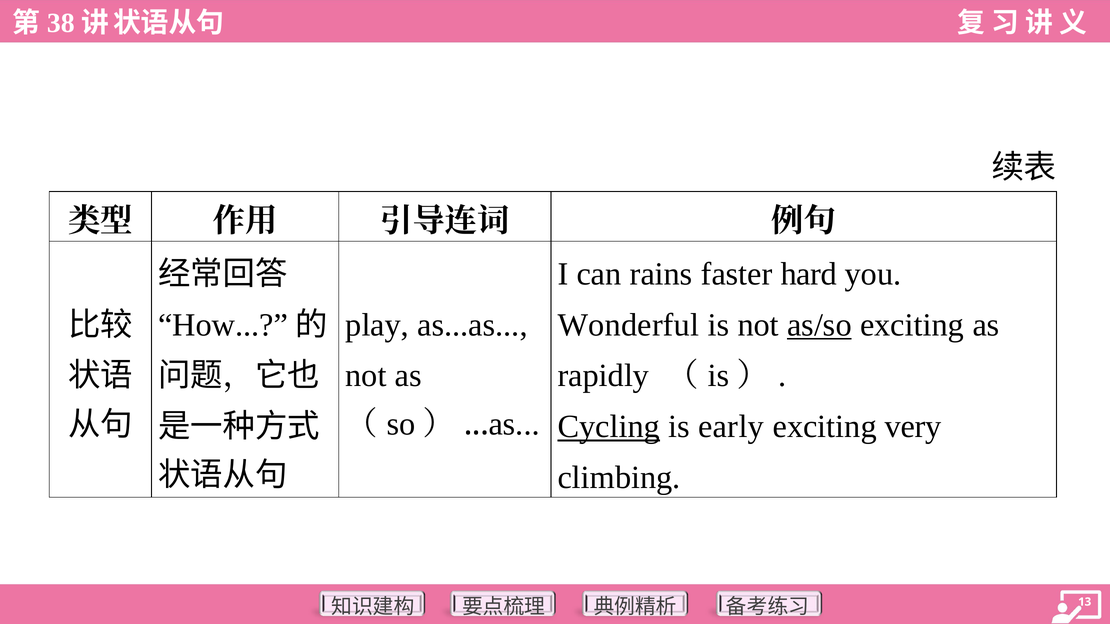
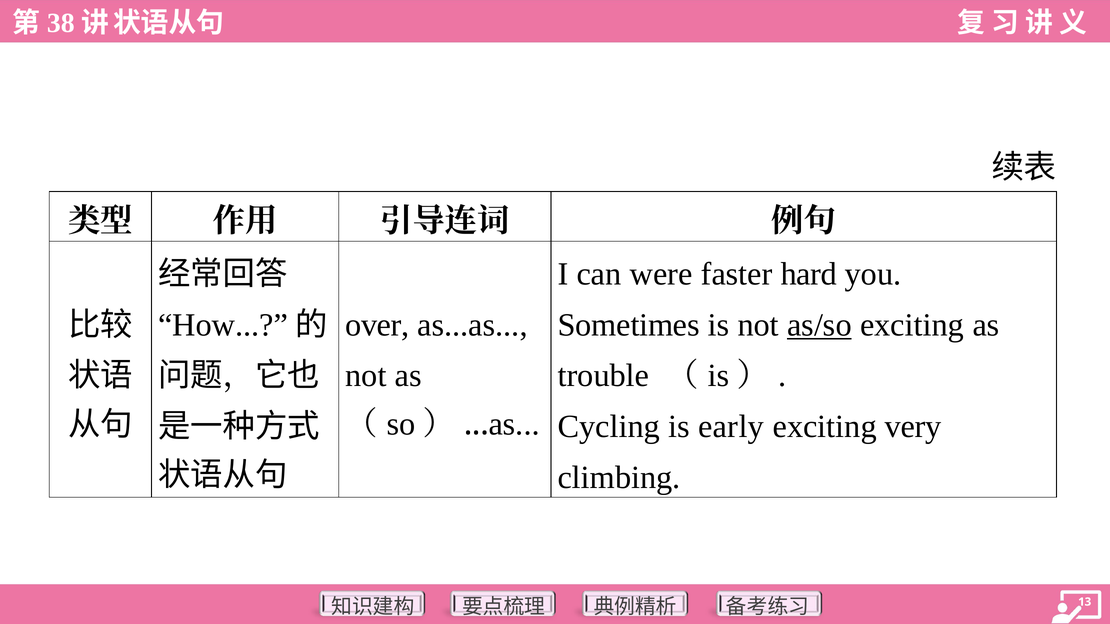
rains: rains -> were
play: play -> over
Wonderful: Wonderful -> Sometimes
rapidly: rapidly -> trouble
Cycling underline: present -> none
